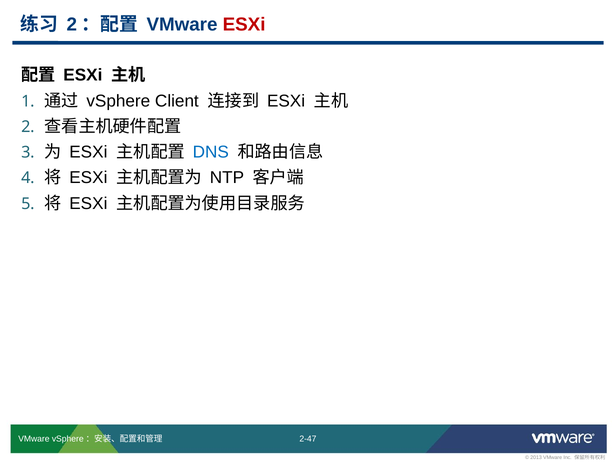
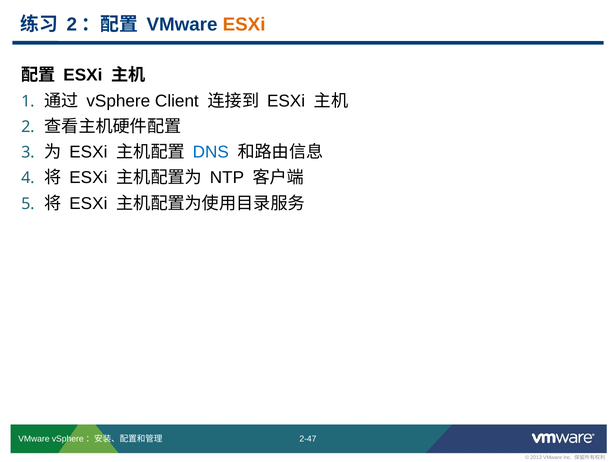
ESXi at (244, 24) colour: red -> orange
